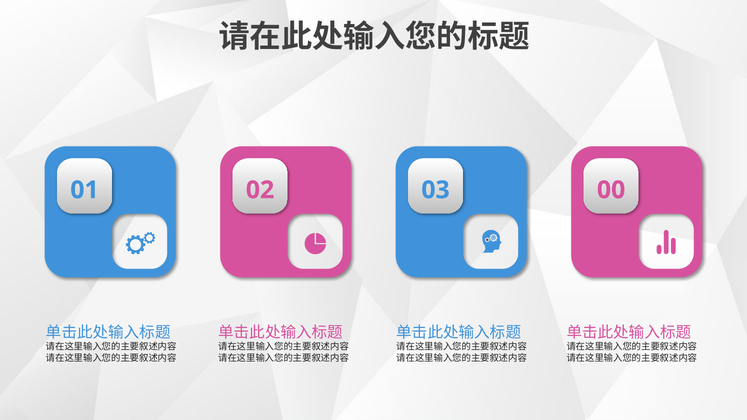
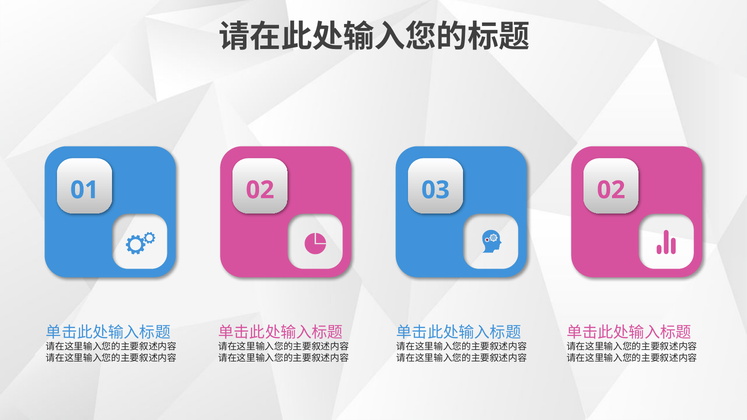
03 00: 00 -> 02
